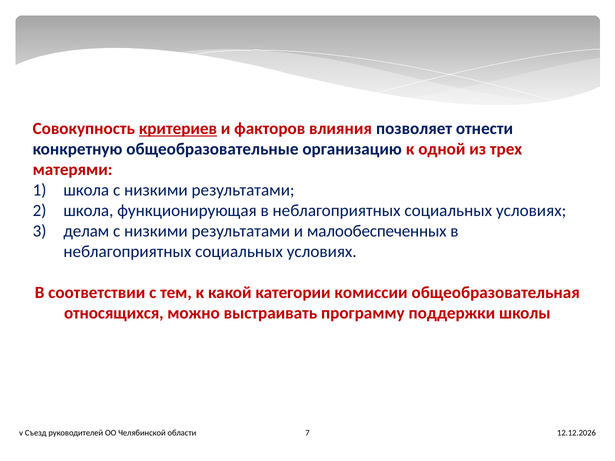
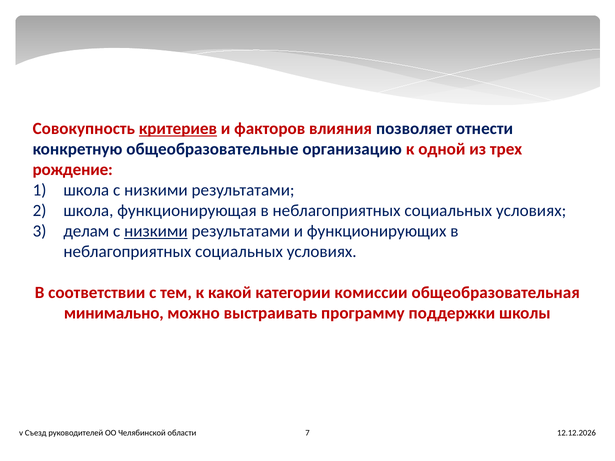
матерями: матерями -> рождение
низкими at (156, 231) underline: none -> present
малообеспеченных: малообеспеченных -> функционирующих
относящихся: относящихся -> минимально
